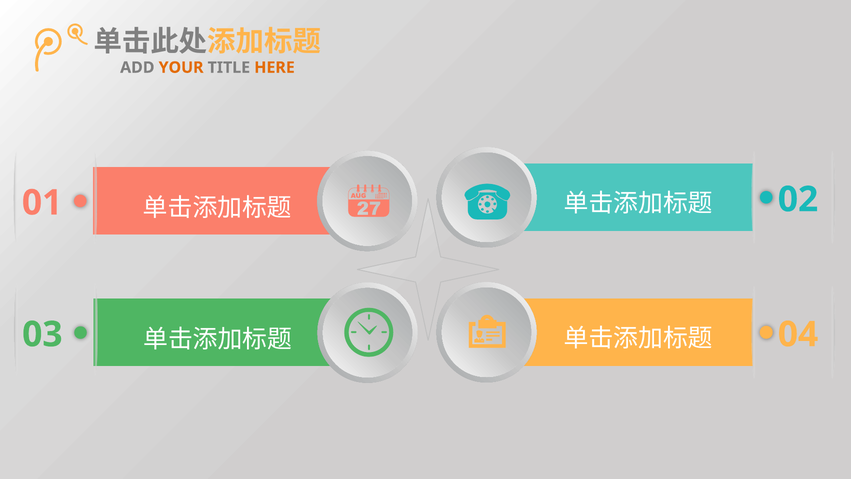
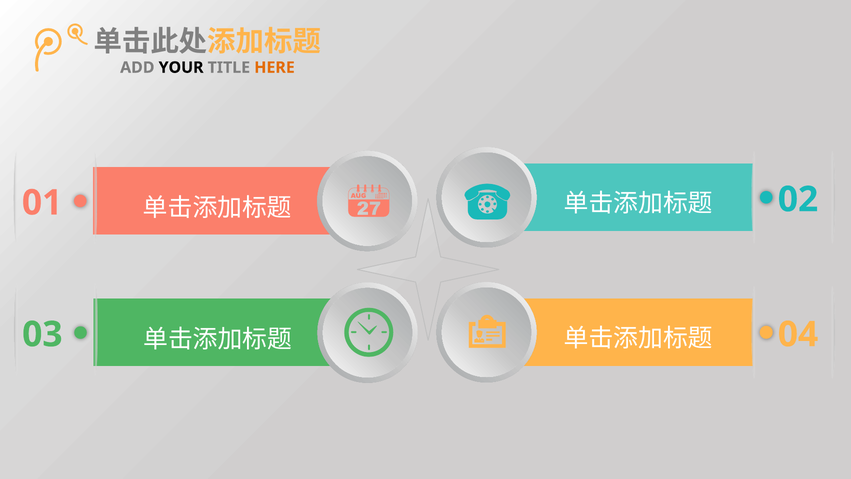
YOUR colour: orange -> black
